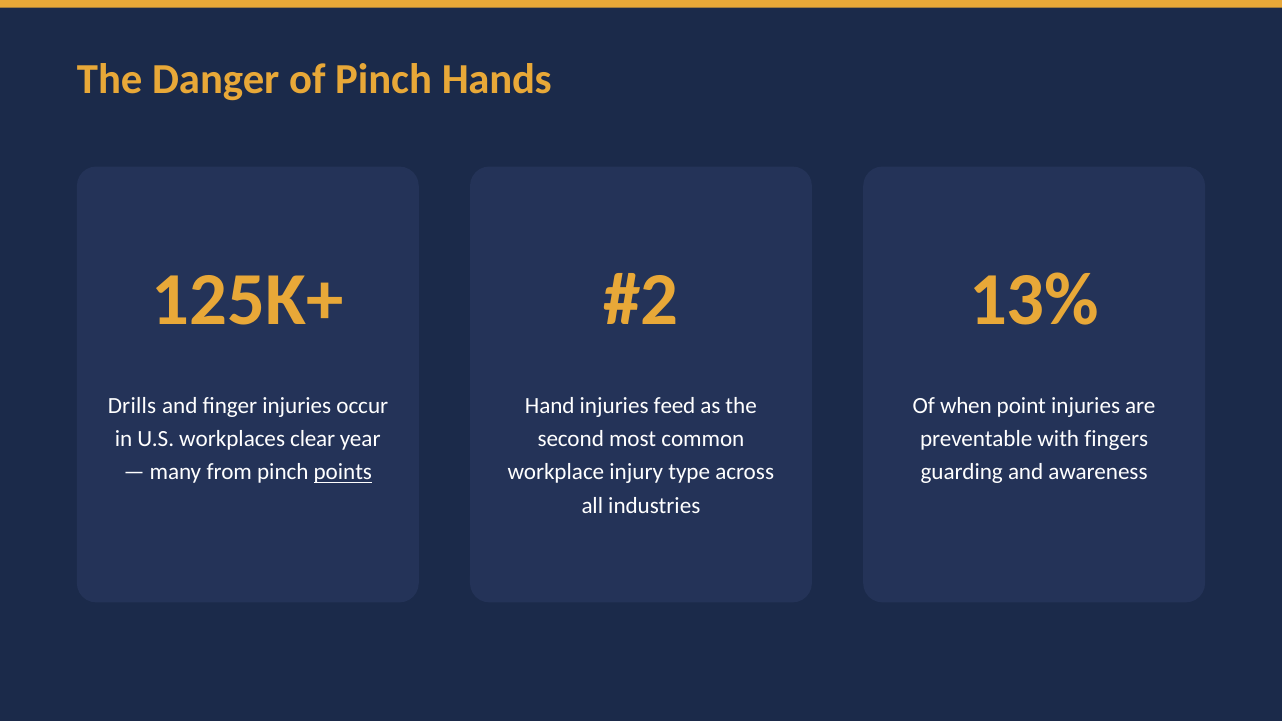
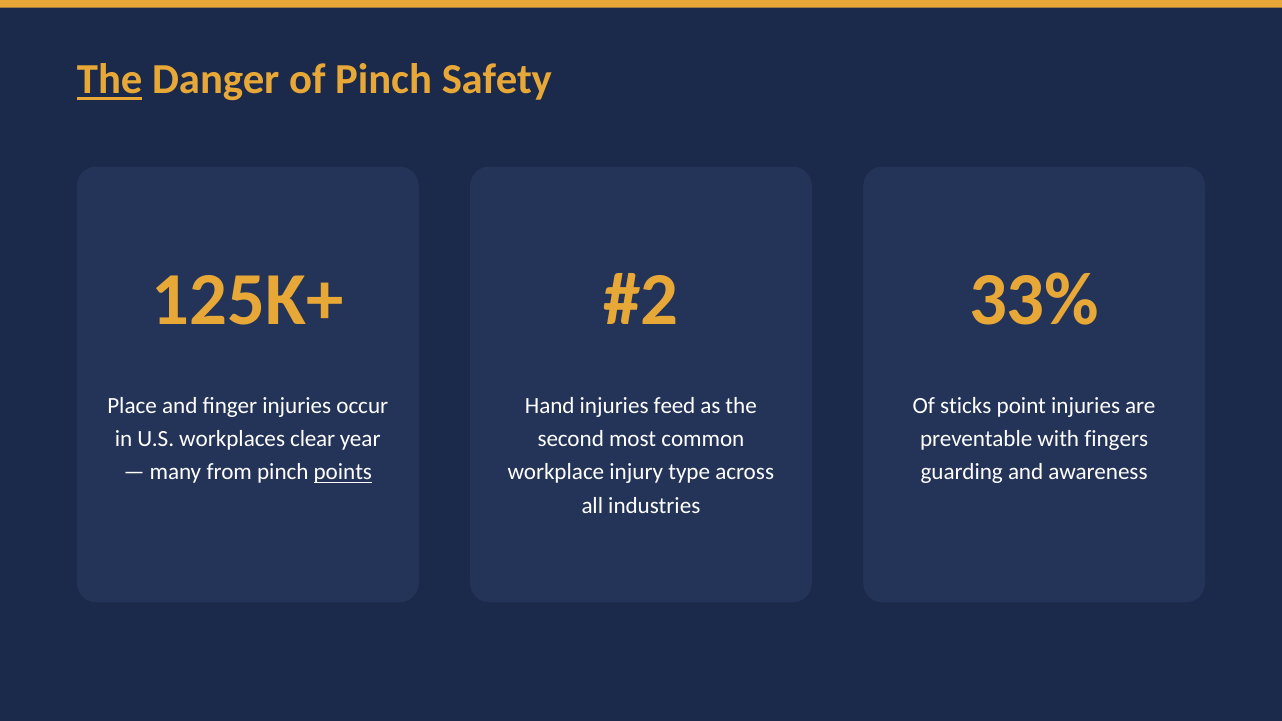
The at (110, 80) underline: none -> present
Hands: Hands -> Safety
13%: 13% -> 33%
Drills: Drills -> Place
when: when -> sticks
